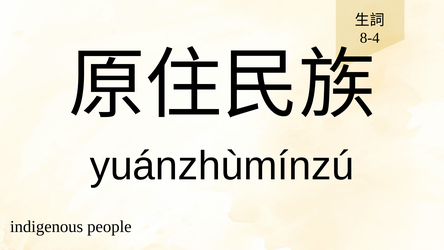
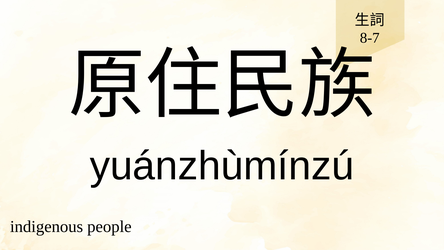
8-4: 8-4 -> 8-7
